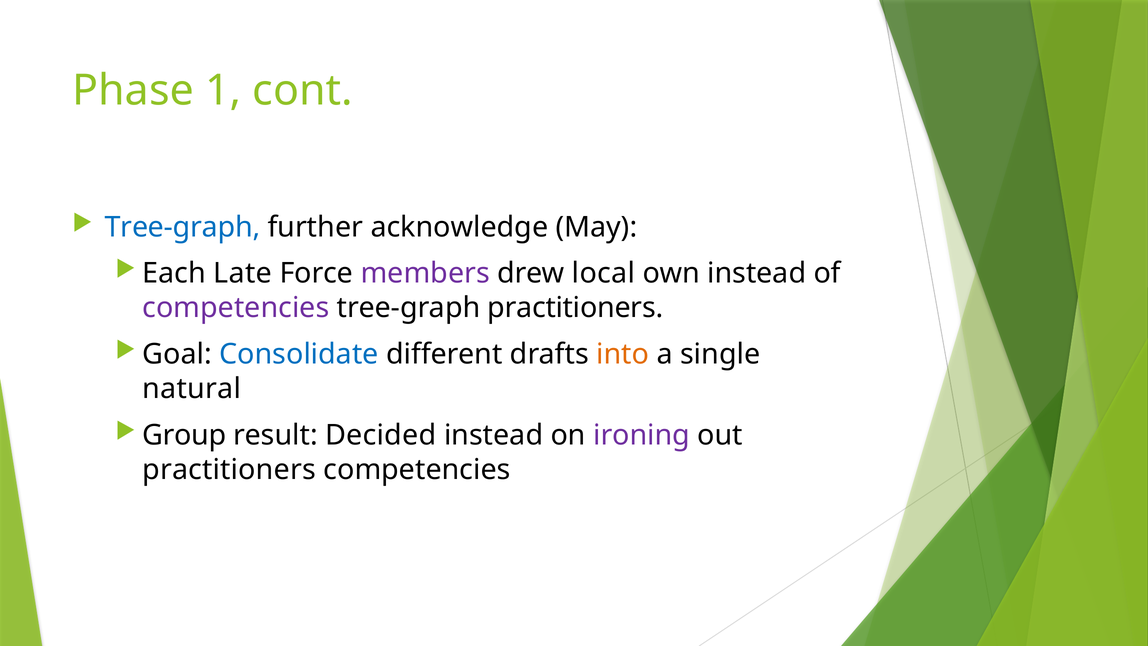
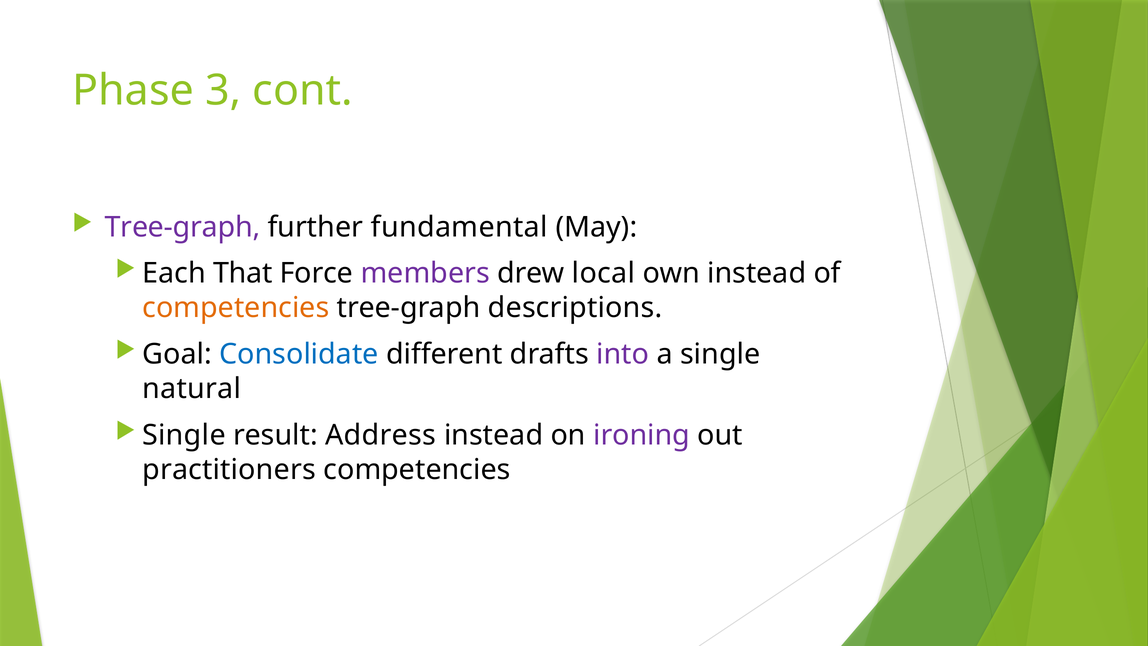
1: 1 -> 3
Tree-graph at (183, 227) colour: blue -> purple
acknowledge: acknowledge -> fundamental
Late: Late -> That
competencies at (236, 308) colour: purple -> orange
tree-graph practitioners: practitioners -> descriptions
into colour: orange -> purple
Group at (184, 435): Group -> Single
Decided: Decided -> Address
